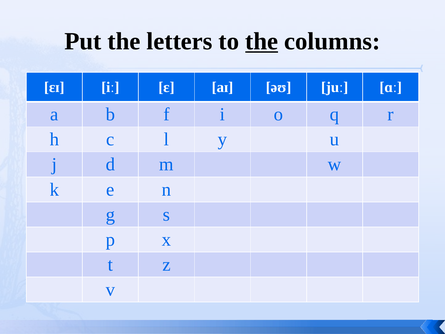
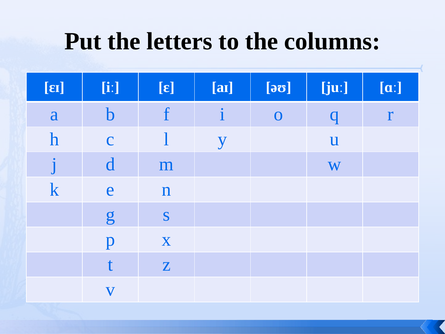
the at (262, 41) underline: present -> none
